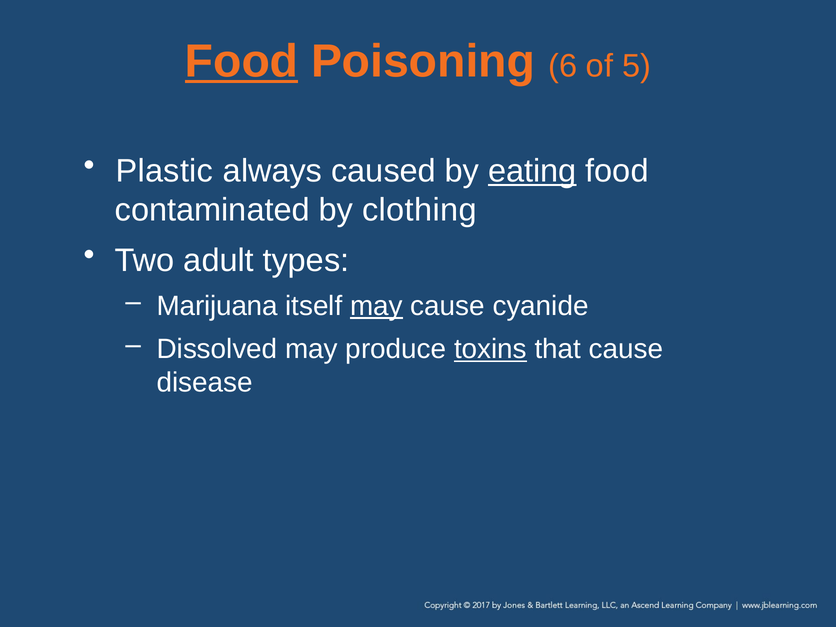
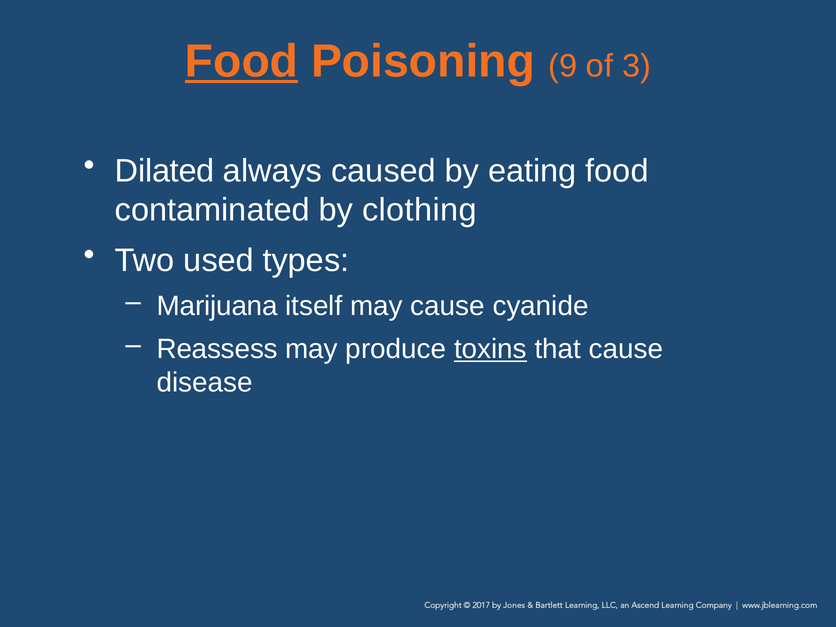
6: 6 -> 9
5: 5 -> 3
Plastic: Plastic -> Dilated
eating underline: present -> none
adult: adult -> used
may at (376, 306) underline: present -> none
Dissolved: Dissolved -> Reassess
